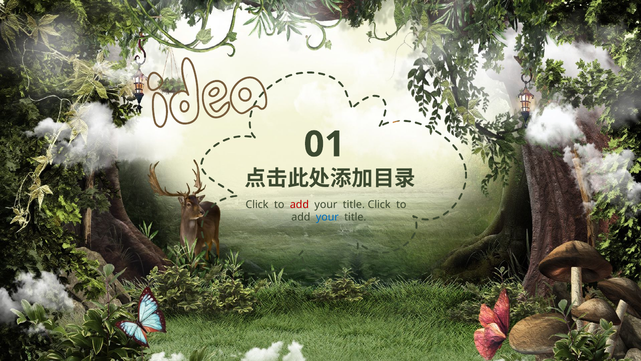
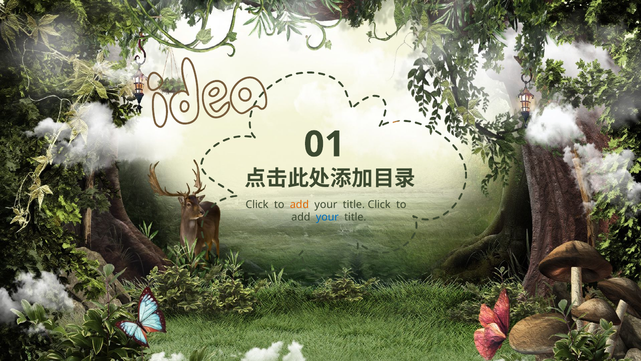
add at (299, 204) colour: red -> orange
